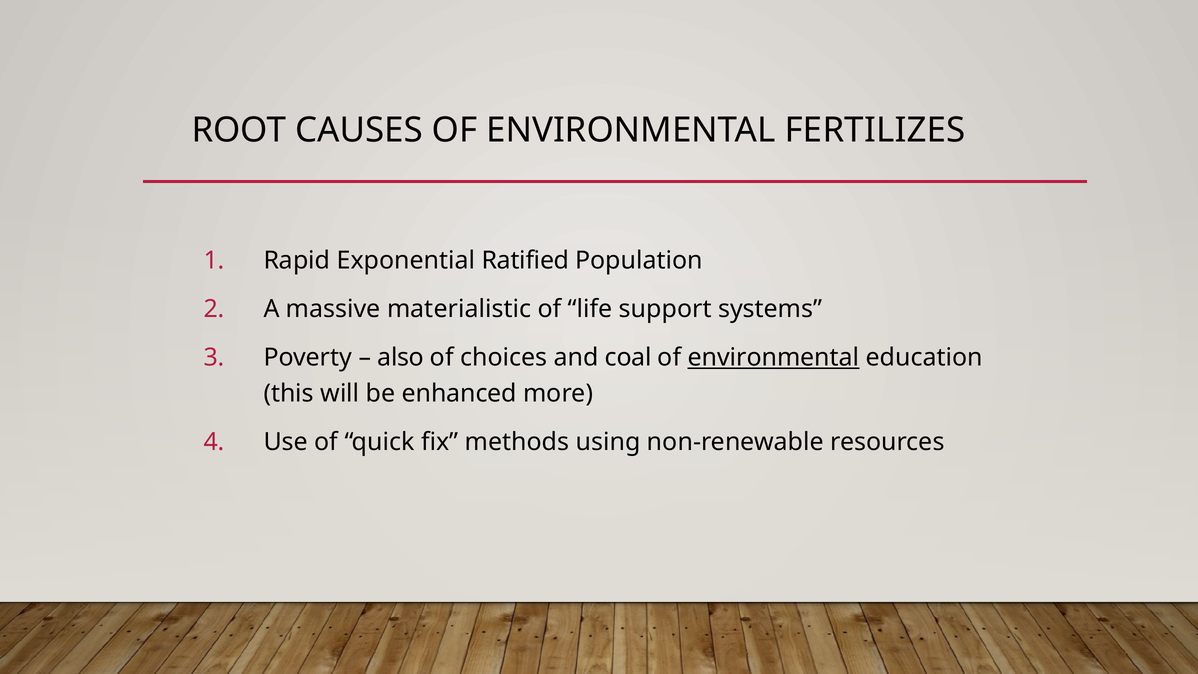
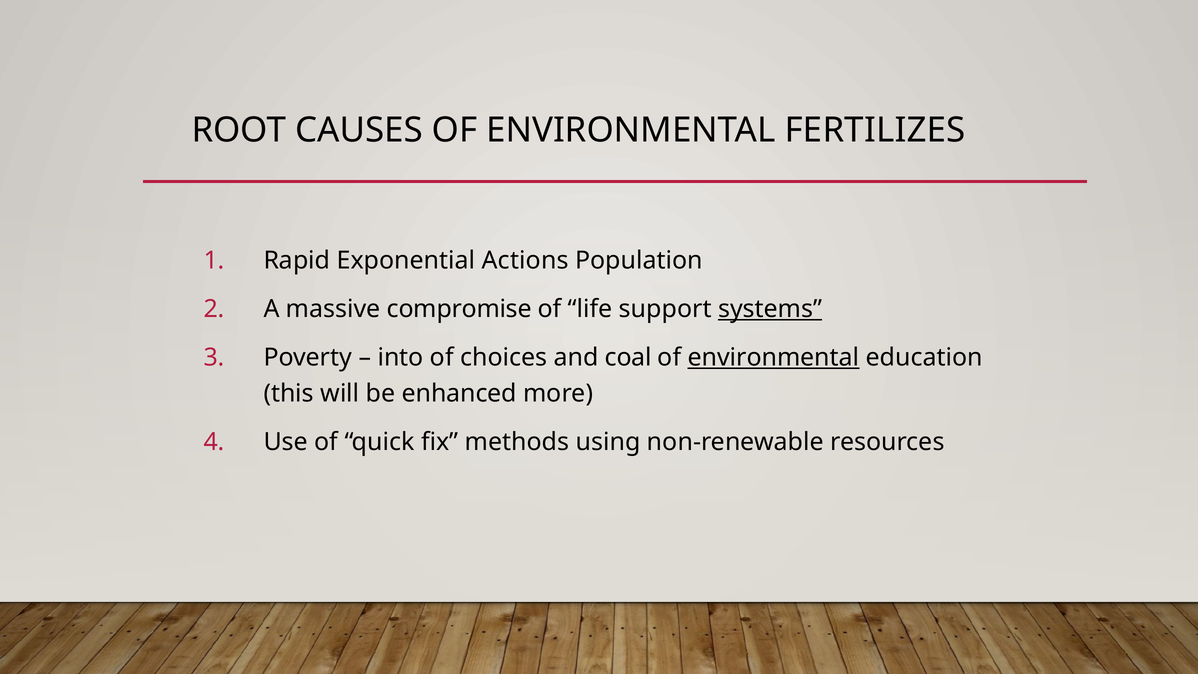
Ratified: Ratified -> Actions
materialistic: materialistic -> compromise
systems underline: none -> present
also: also -> into
